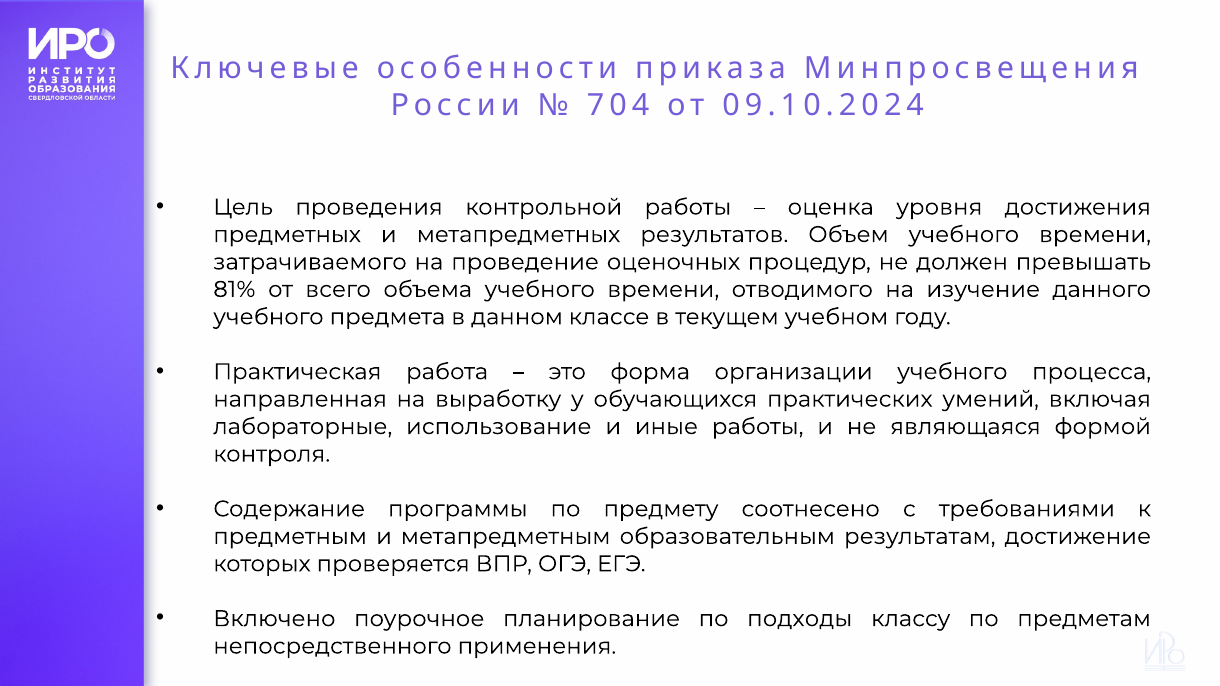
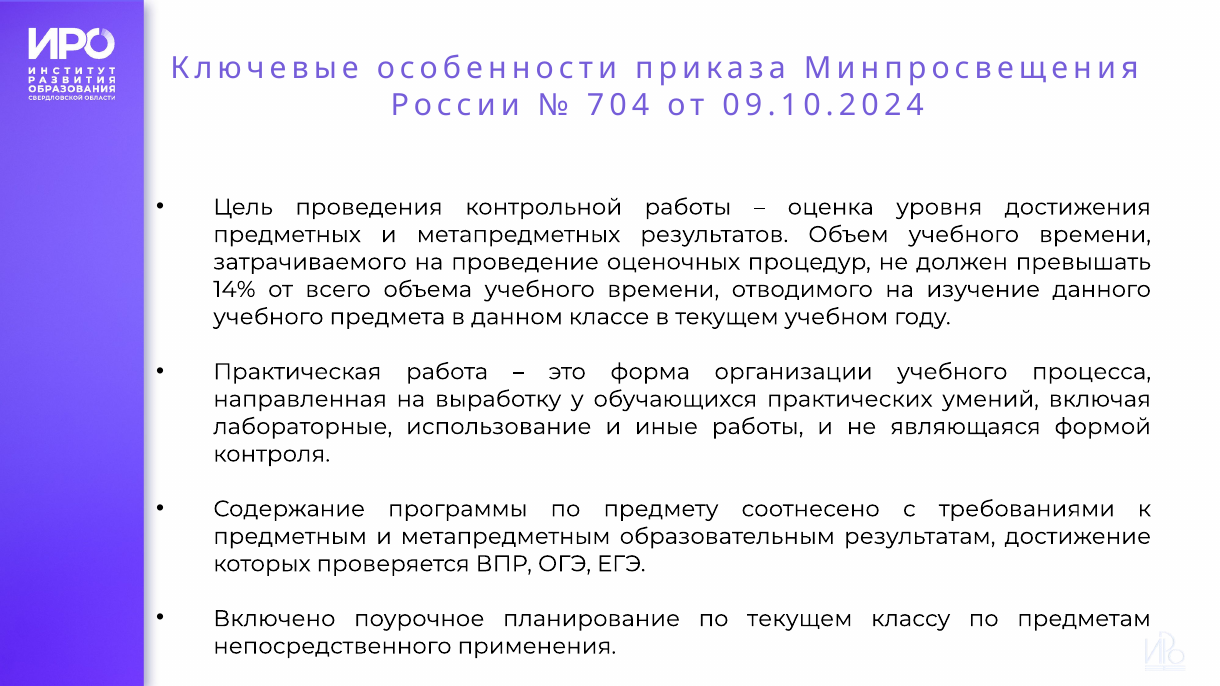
81%: 81% -> 14%
по подходы: подходы -> текущем
